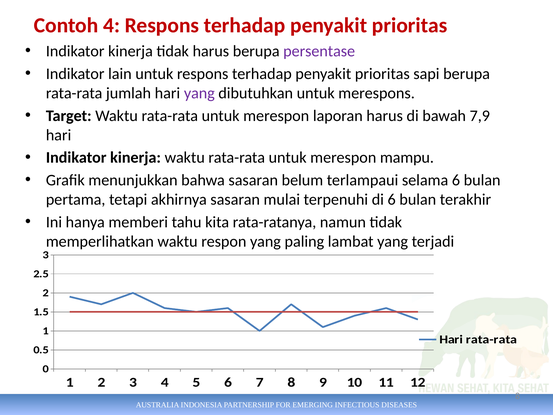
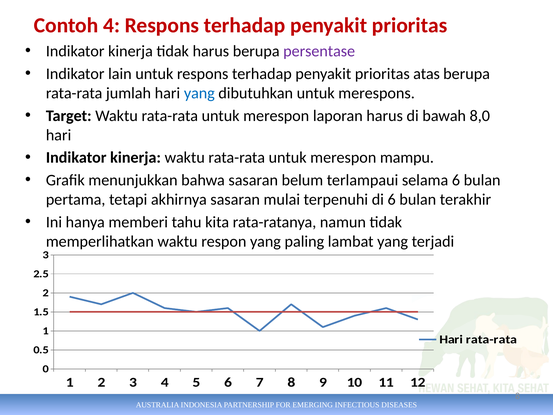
sapi: sapi -> atas
yang at (199, 93) colour: purple -> blue
7,9: 7,9 -> 8,0
